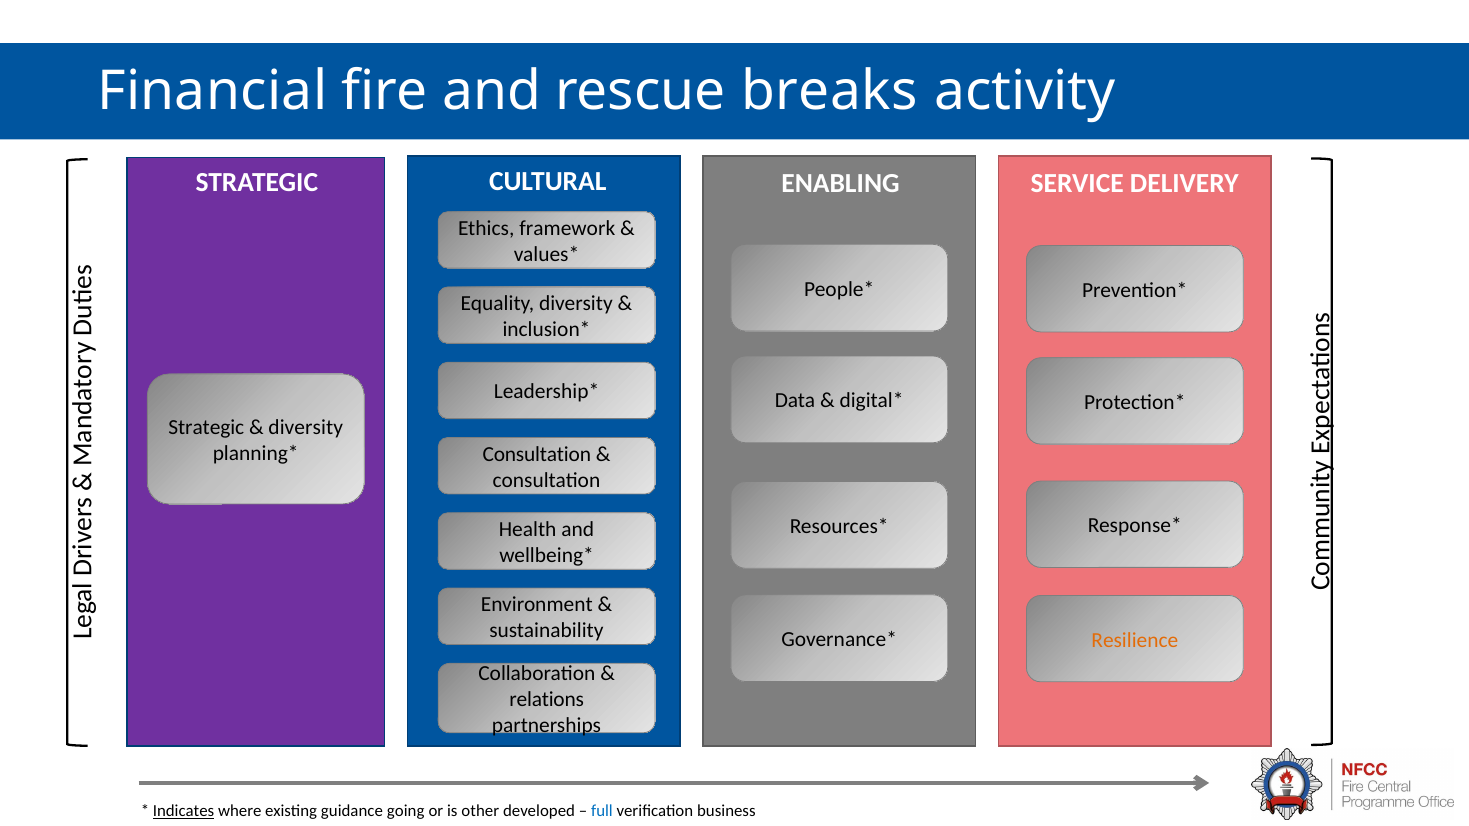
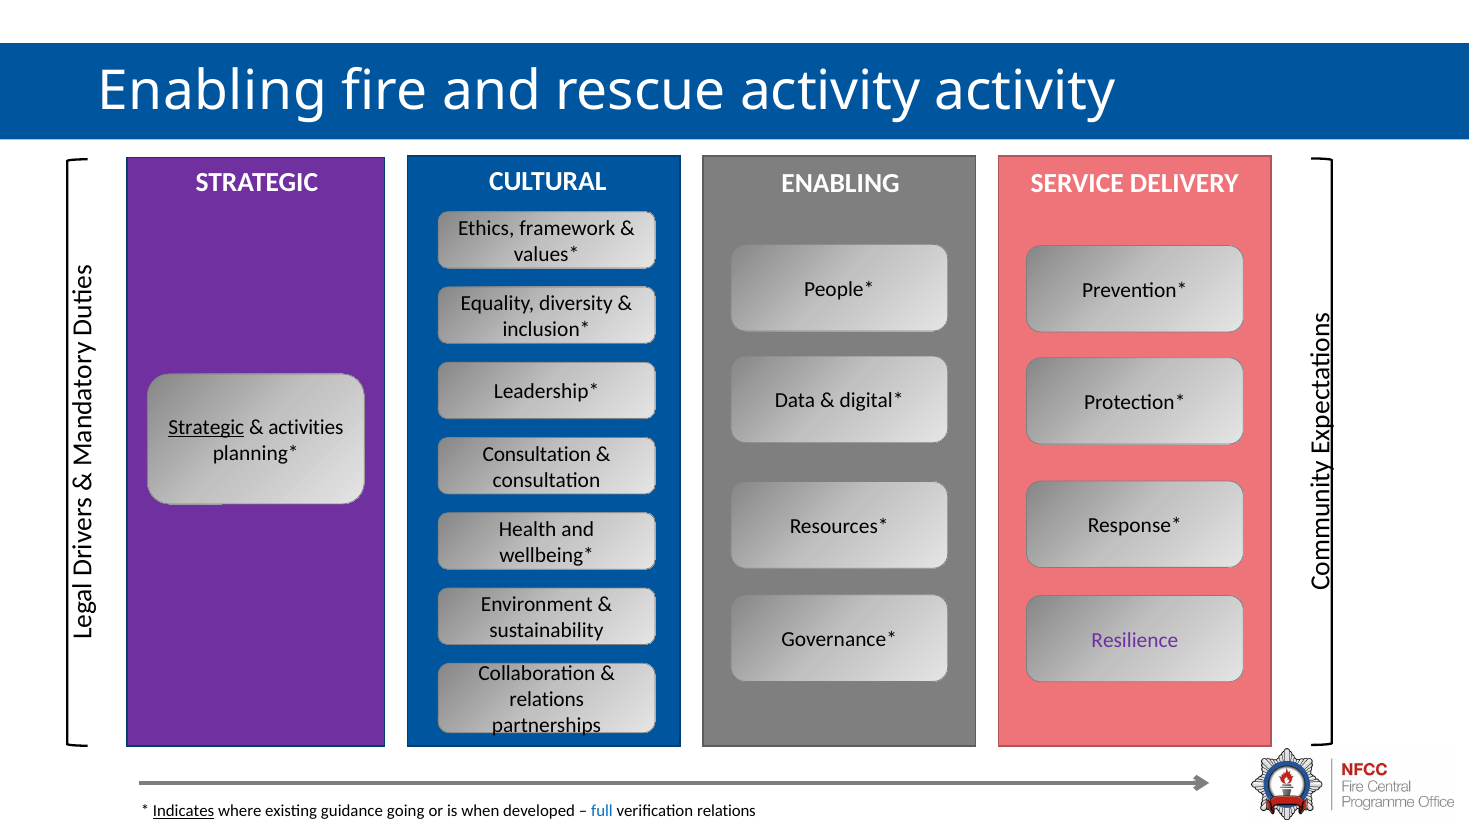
Financial at (212, 91): Financial -> Enabling
breaks at (830, 91): breaks -> activity
Strategic at (206, 428) underline: none -> present
diversity at (306, 428): diversity -> activities
Resilience colour: orange -> purple
other: other -> when
verification business: business -> relations
